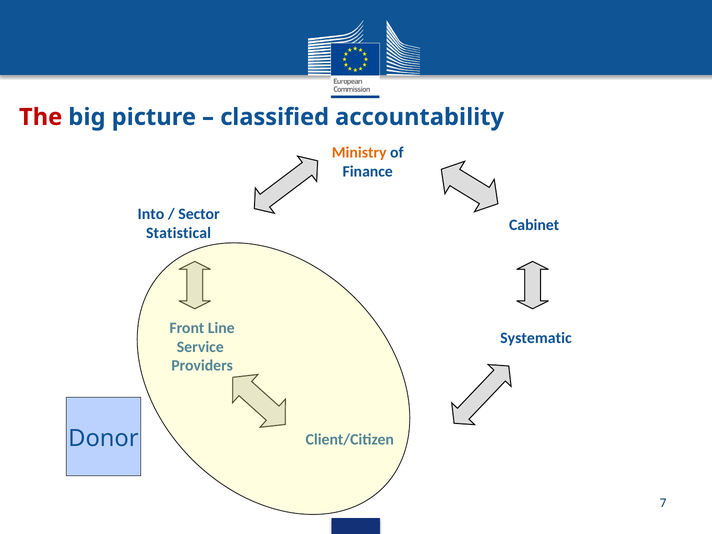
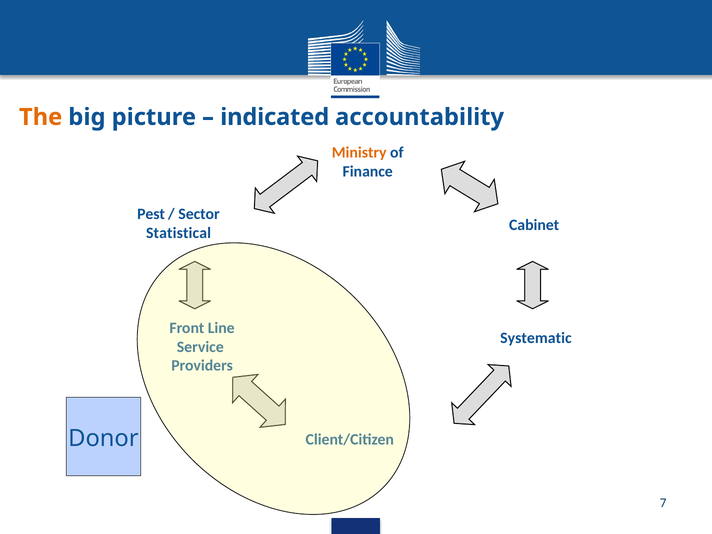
The colour: red -> orange
classified: classified -> indicated
Into: Into -> Pest
